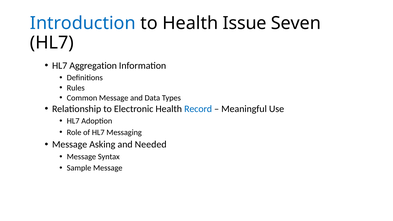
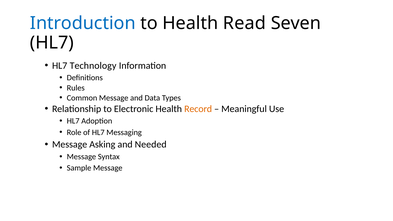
Issue: Issue -> Read
Aggregation: Aggregation -> Technology
Record colour: blue -> orange
